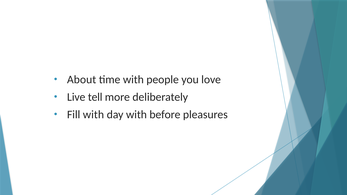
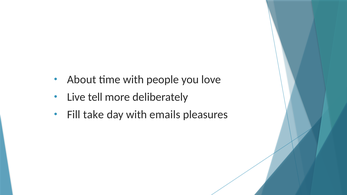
Fill with: with -> take
before: before -> emails
